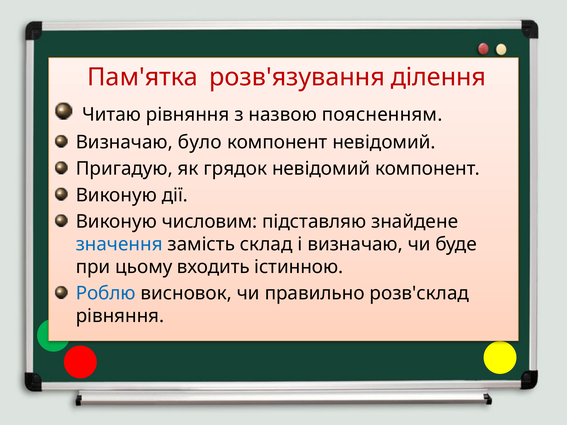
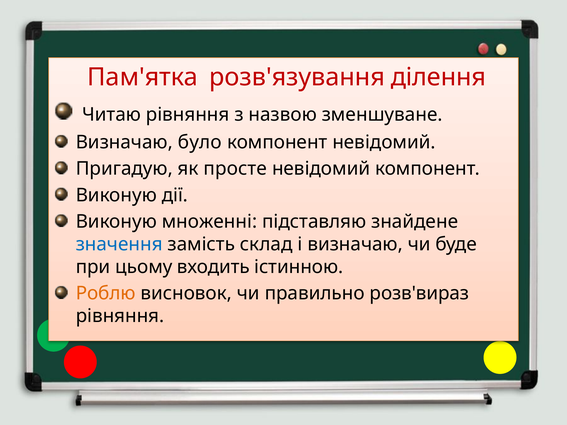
поясненням: поясненням -> зменшуване
грядок: грядок -> просте
числовим: числовим -> множенні
Роблю colour: blue -> orange
розв'склад: розв'склад -> розв'вираз
